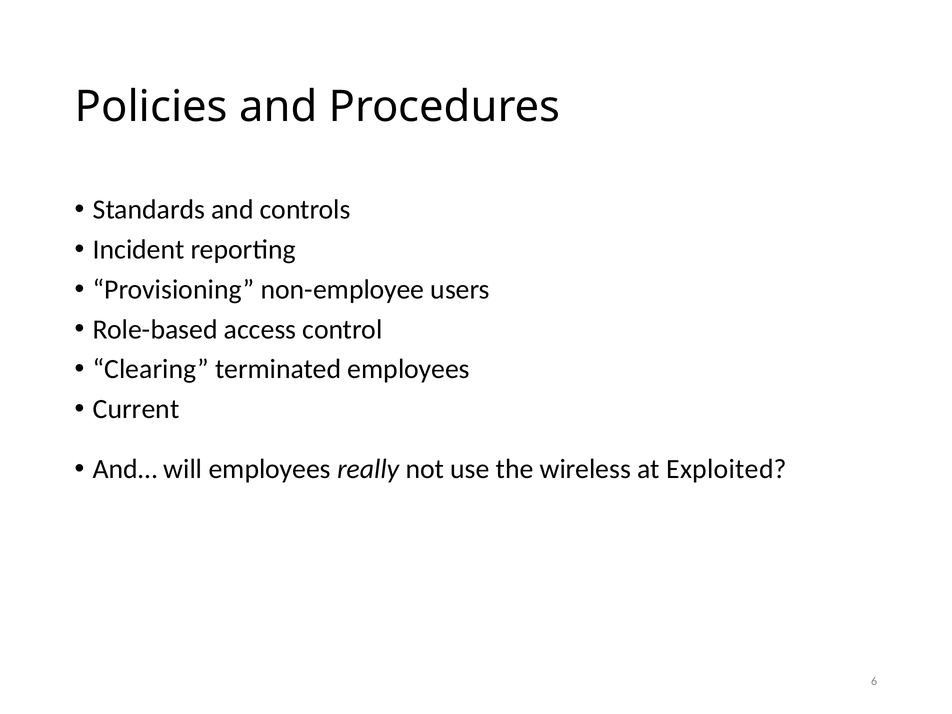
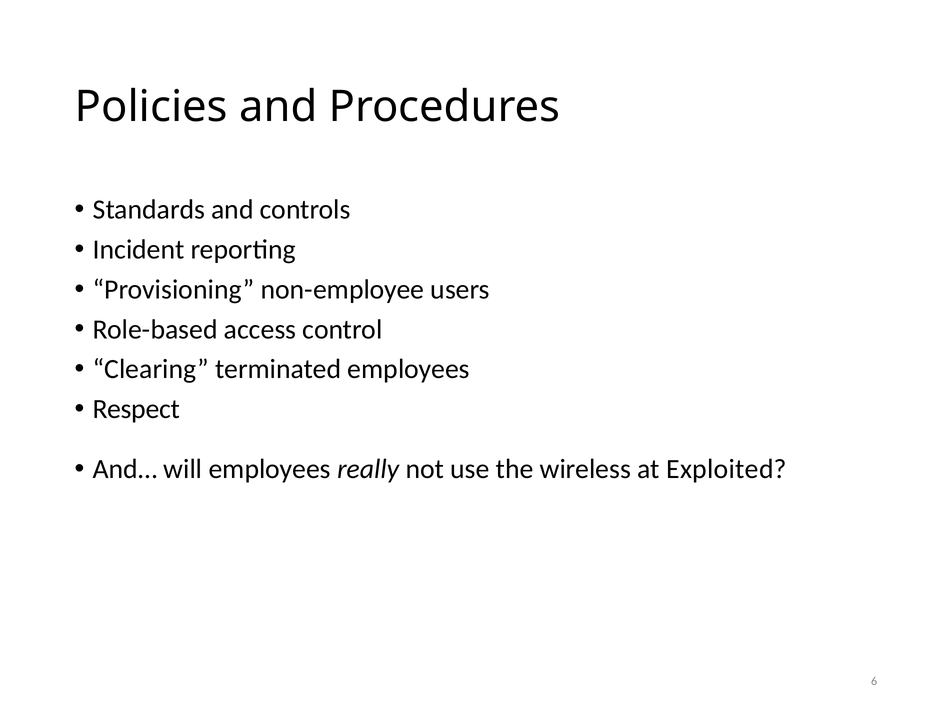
Current: Current -> Respect
